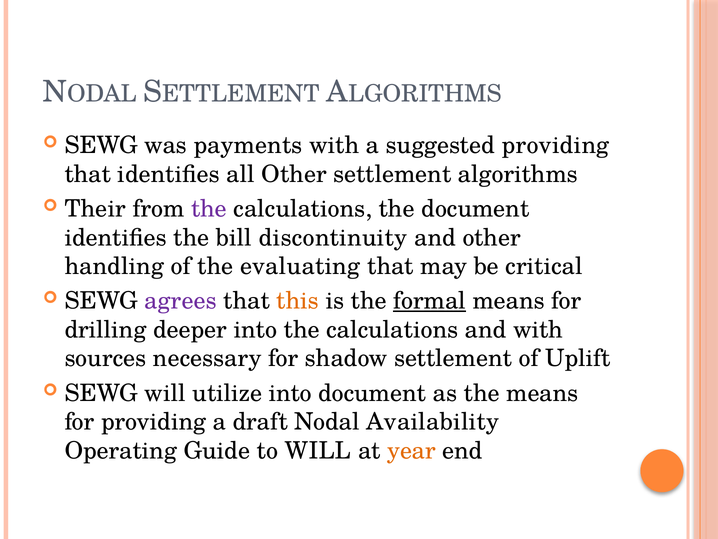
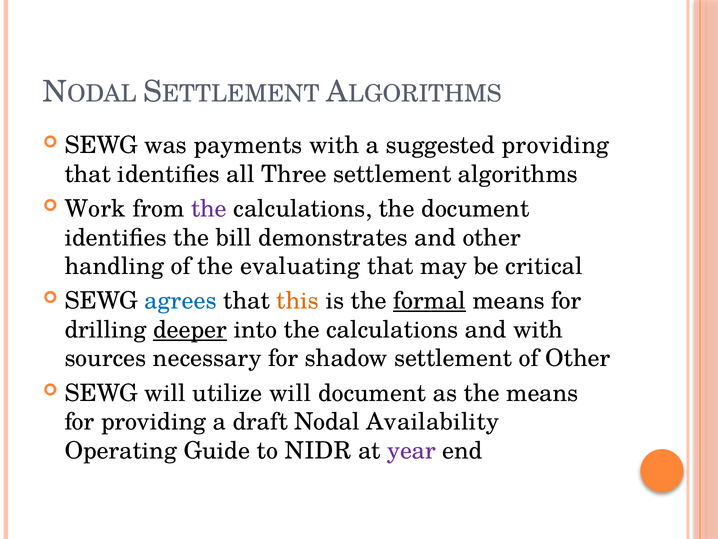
all Other: Other -> Three
Their: Their -> Work
discontinuity: discontinuity -> demonstrates
agrees colour: purple -> blue
deeper underline: none -> present
of Uplift: Uplift -> Other
utilize into: into -> will
to WILL: WILL -> NIDR
year colour: orange -> purple
